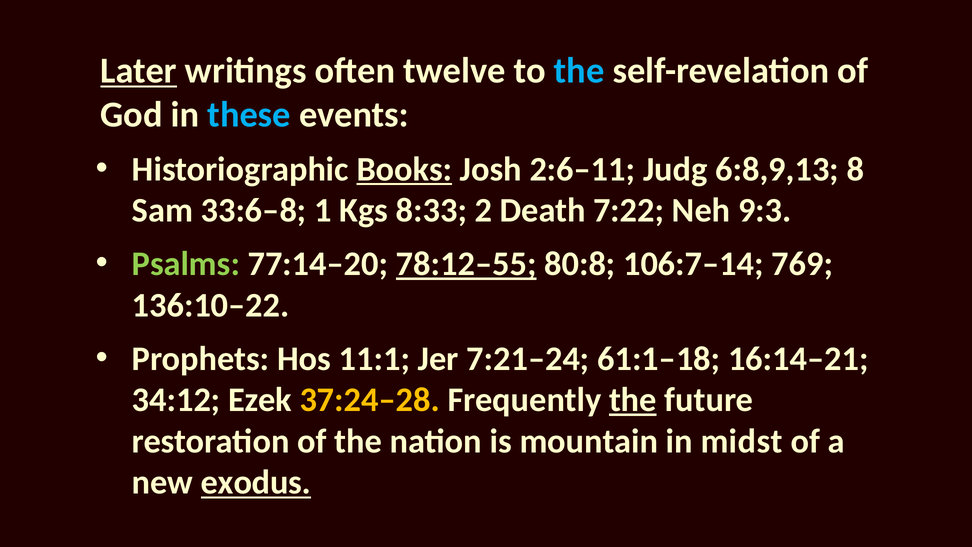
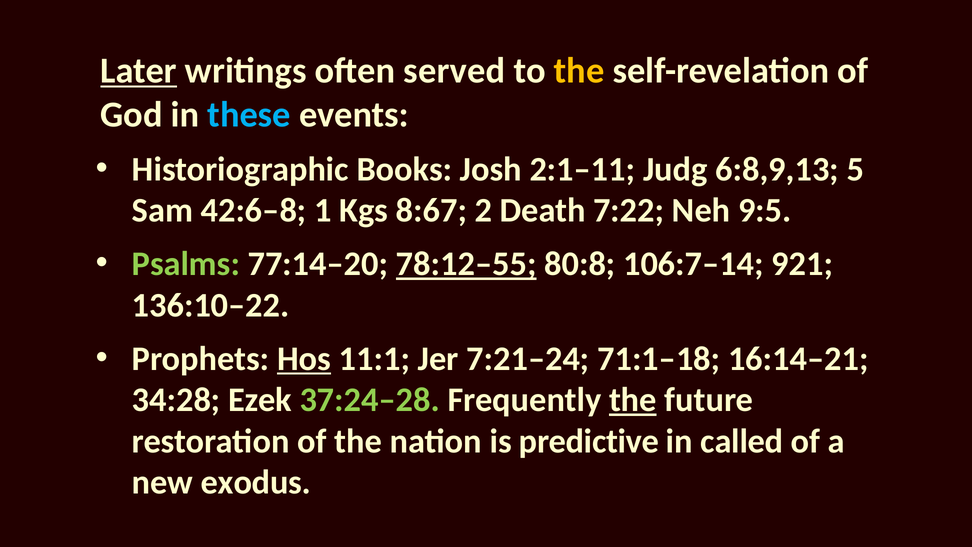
twelve: twelve -> served
the at (579, 71) colour: light blue -> yellow
Books underline: present -> none
2:6–11: 2:6–11 -> 2:1–11
8: 8 -> 5
33:6–8: 33:6–8 -> 42:6–8
8:33: 8:33 -> 8:67
9:3: 9:3 -> 9:5
769: 769 -> 921
Hos underline: none -> present
61:1–18: 61:1–18 -> 71:1–18
34:12: 34:12 -> 34:28
37:24–28 colour: yellow -> light green
mountain: mountain -> predictive
midst: midst -> called
exodus underline: present -> none
